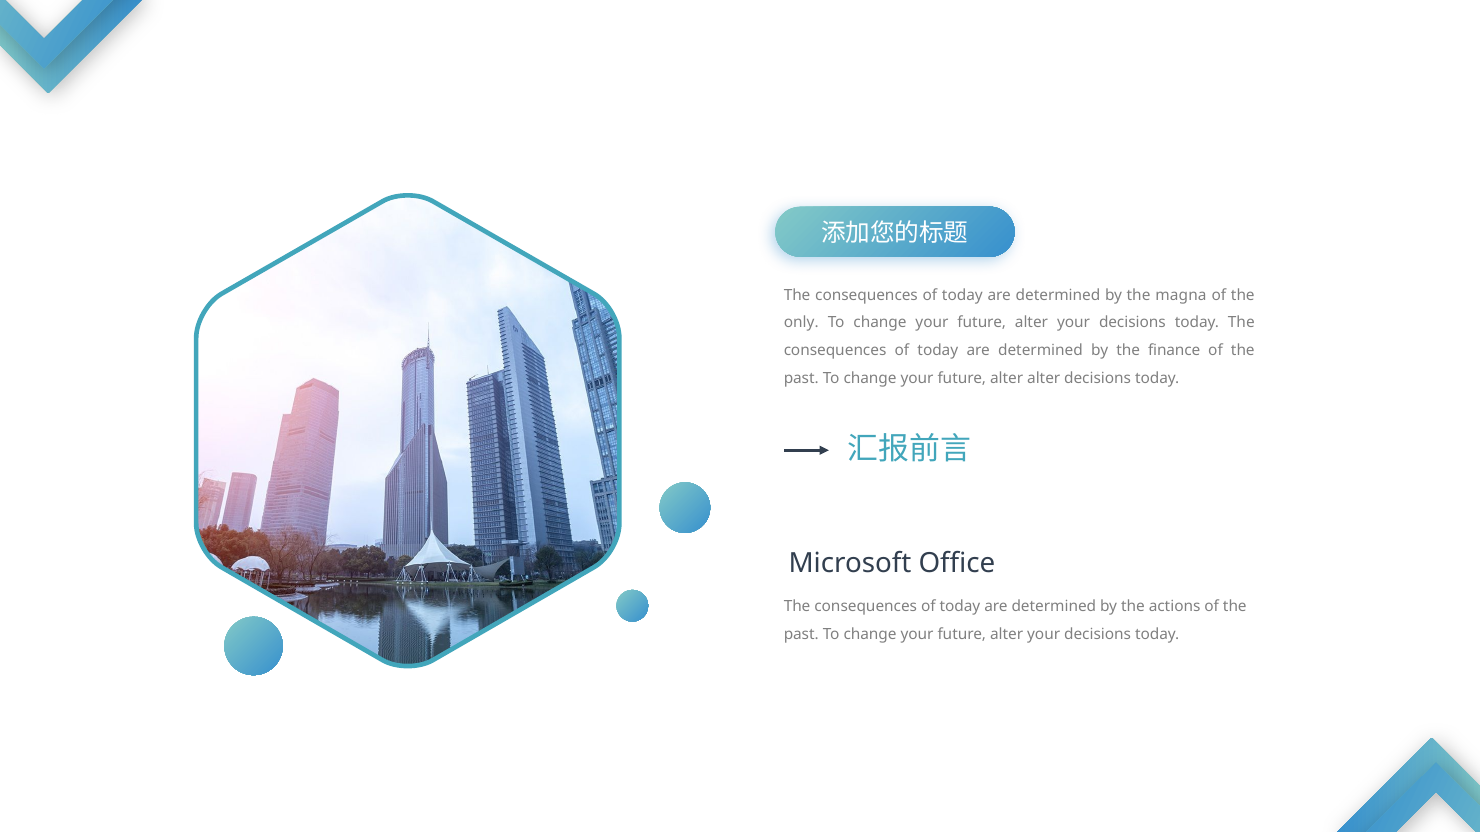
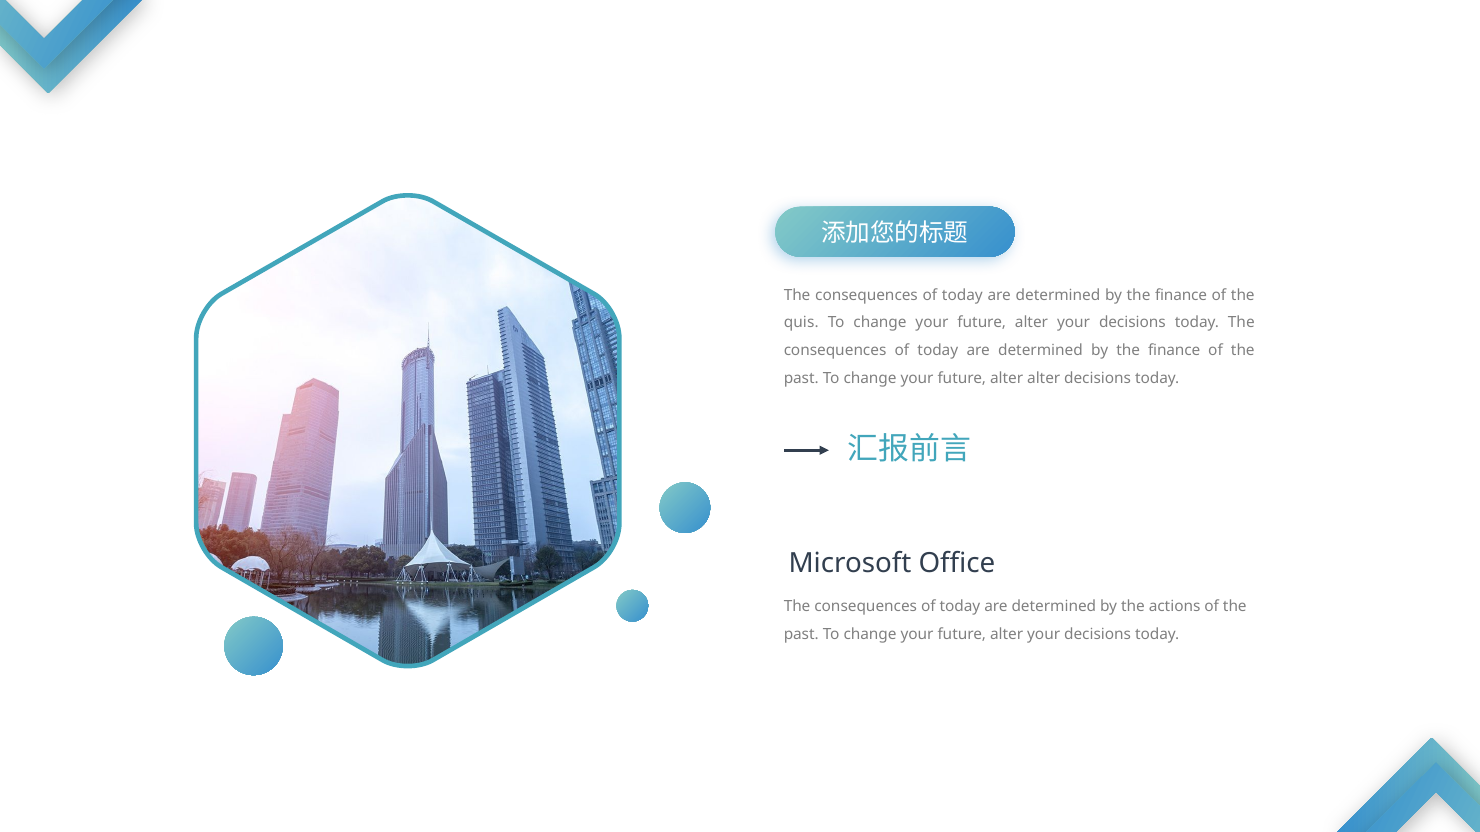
magna at (1181, 295): magna -> finance
only: only -> quis
